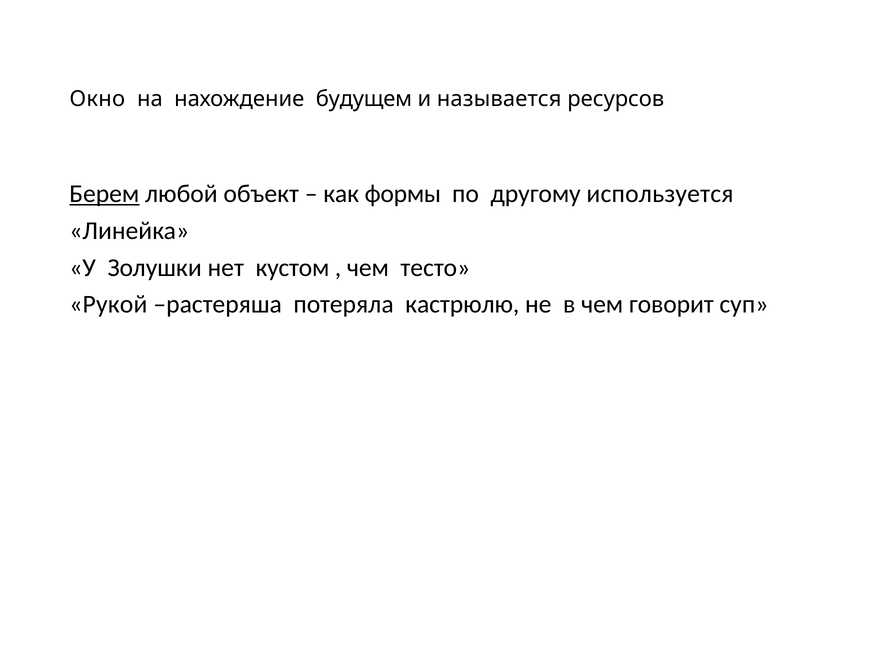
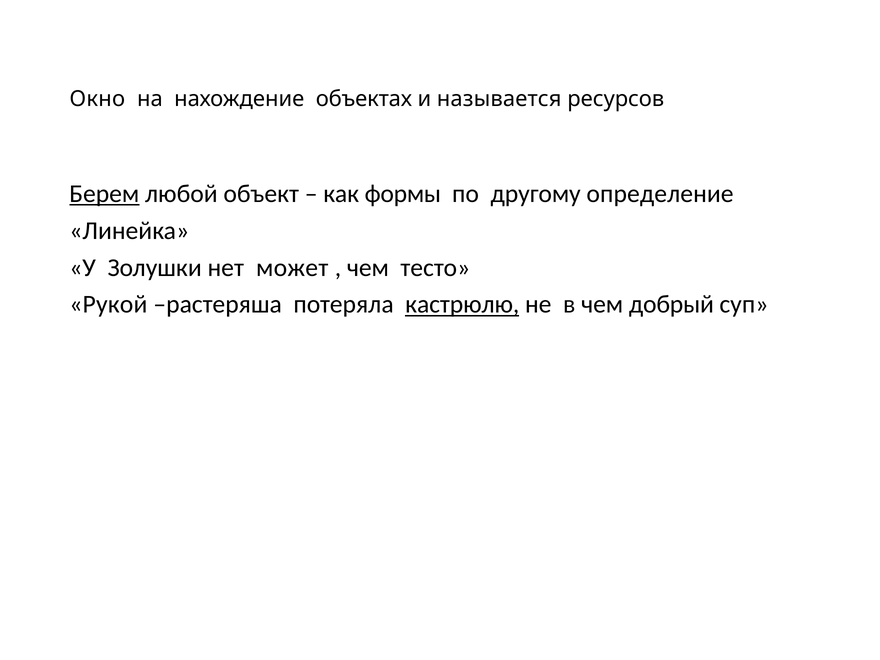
будущем: будущем -> объектах
используется: используется -> определение
кустом: кустом -> может
кастрюлю underline: none -> present
говорит: говорит -> добрый
